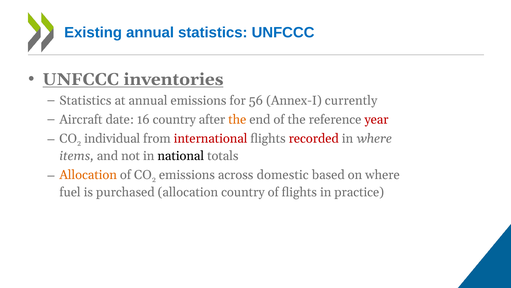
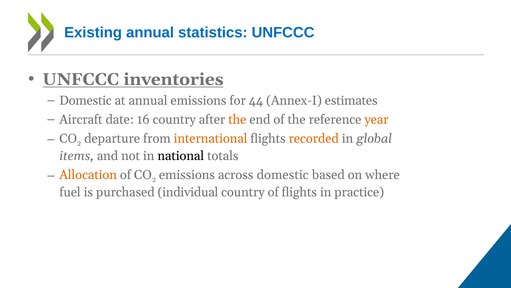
Statistics at (85, 100): Statistics -> Domestic
56: 56 -> 44
currently: currently -> estimates
year colour: red -> orange
individual: individual -> departure
international colour: red -> orange
recorded colour: red -> orange
in where: where -> global
purchased allocation: allocation -> individual
